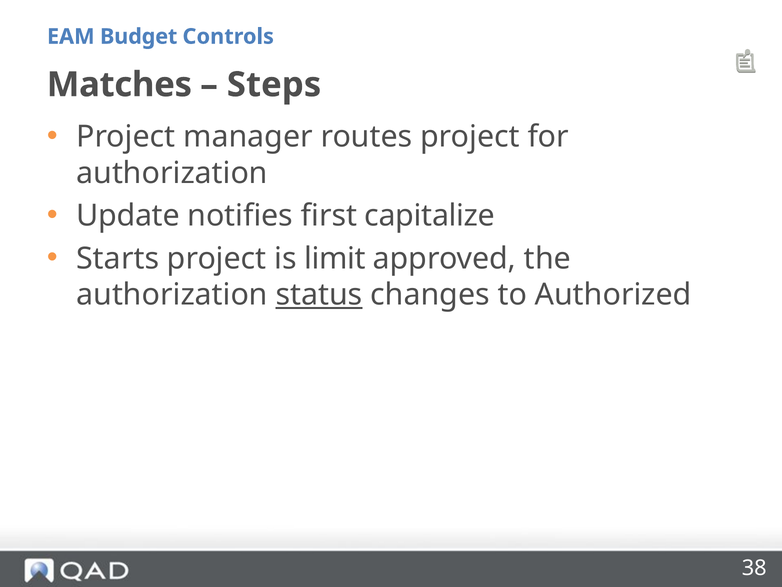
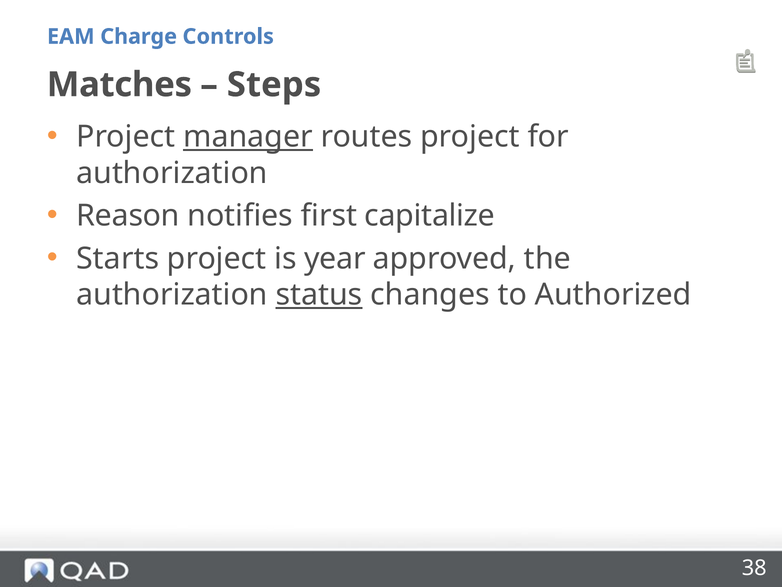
Budget: Budget -> Charge
manager underline: none -> present
Update: Update -> Reason
limit: limit -> year
